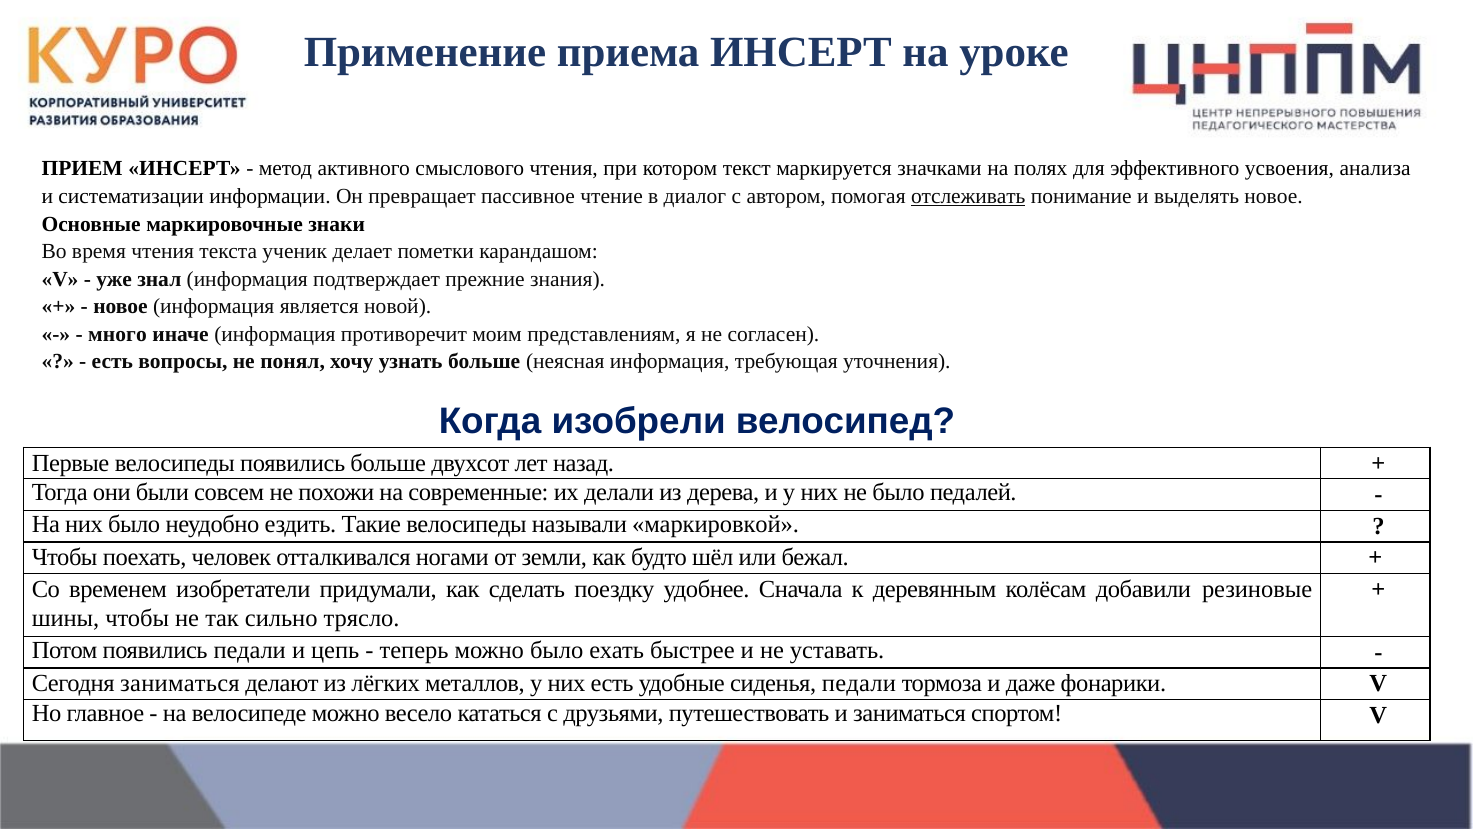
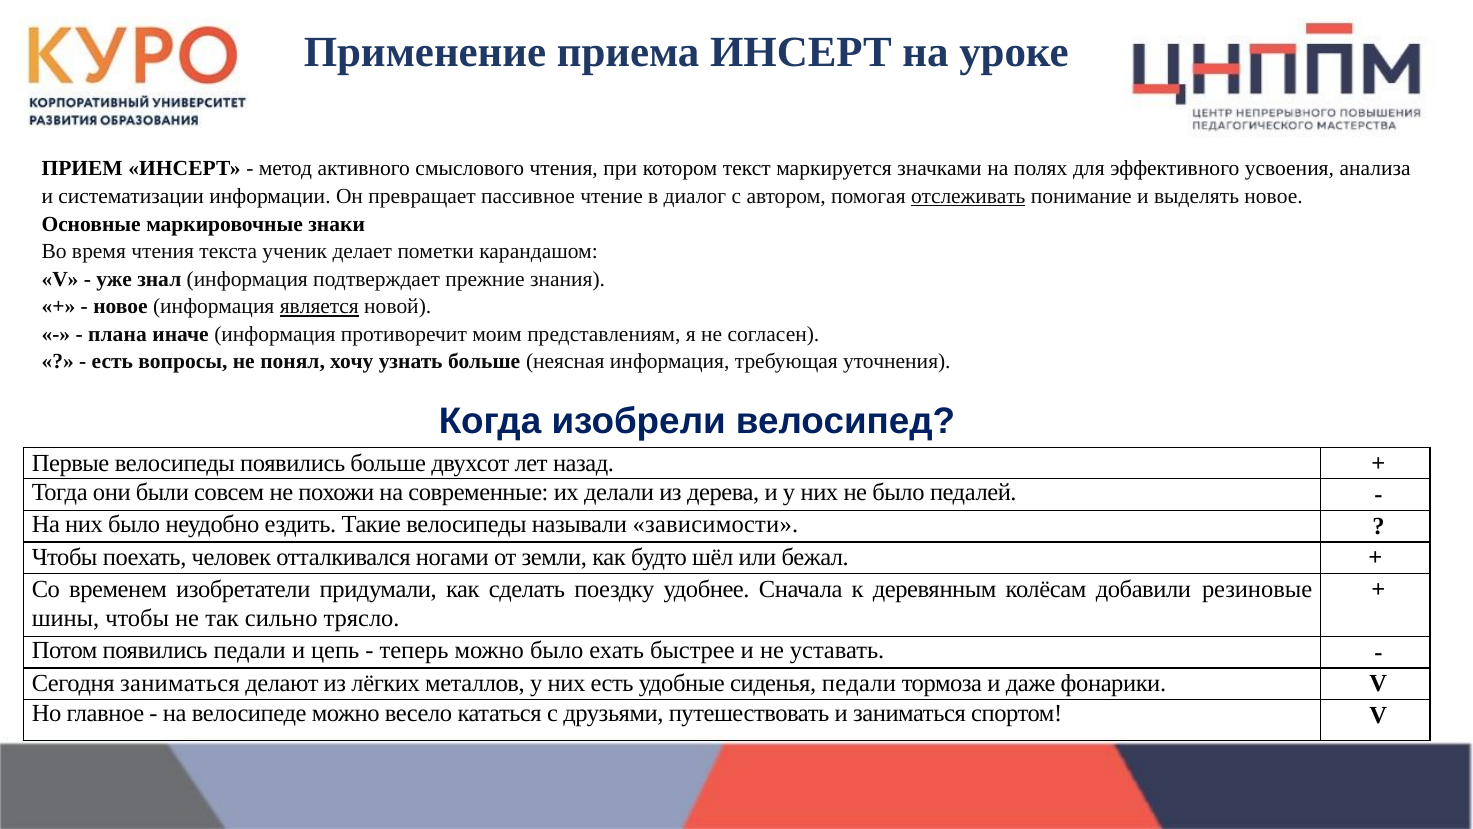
является underline: none -> present
много: много -> плана
маркировкой: маркировкой -> зависимости
